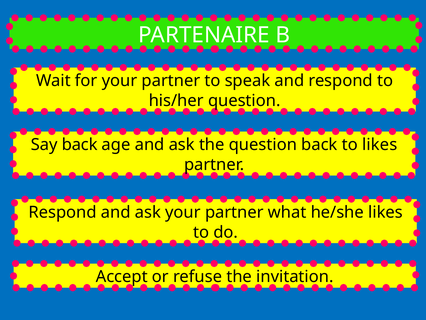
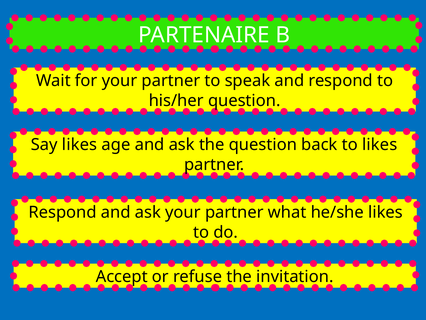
Say back: back -> likes
